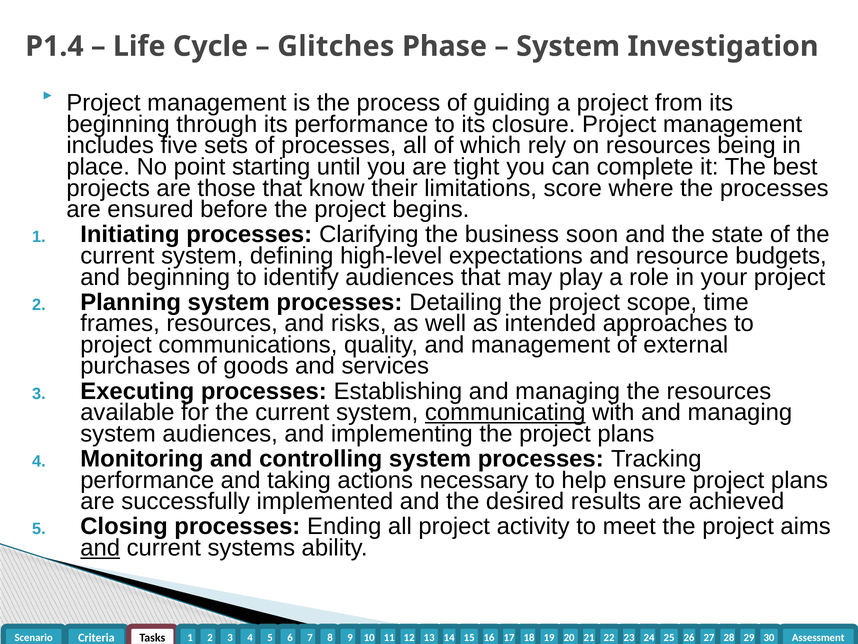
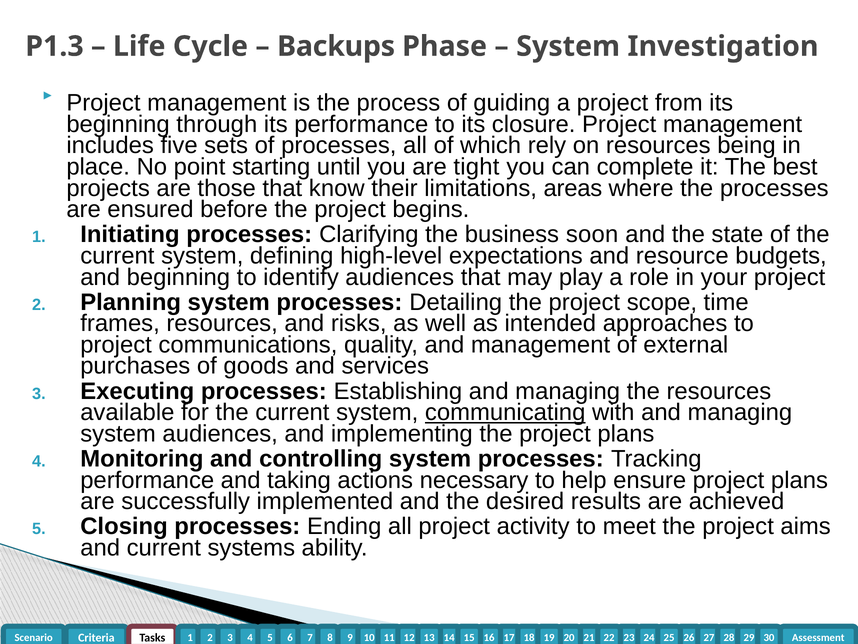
P1.4: P1.4 -> P1.3
Glitches: Glitches -> Backups
score: score -> areas
and at (100, 547) underline: present -> none
